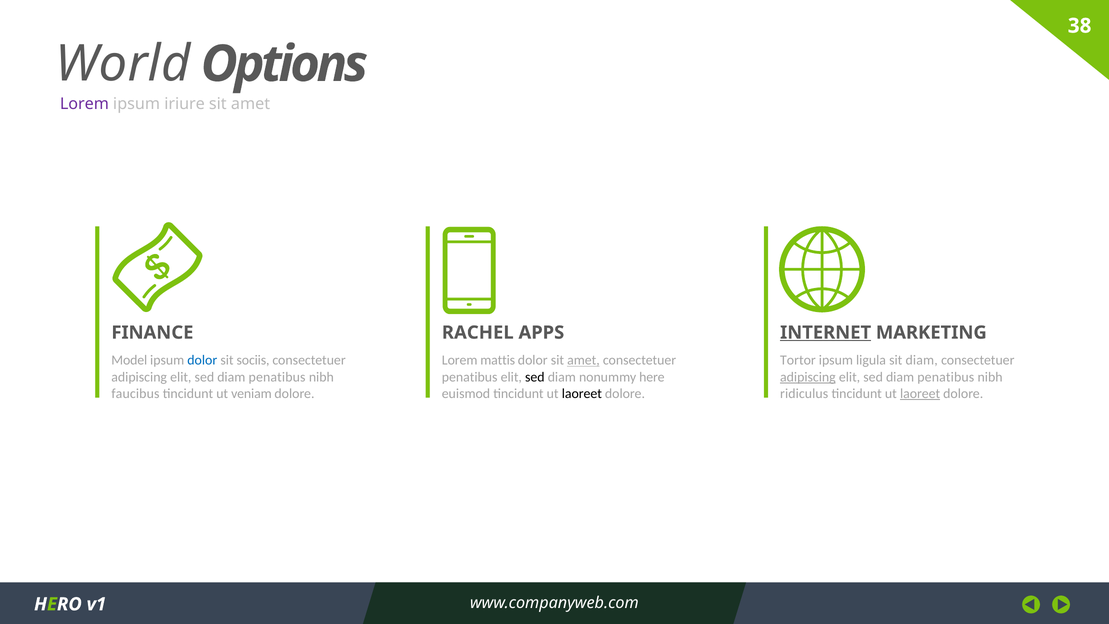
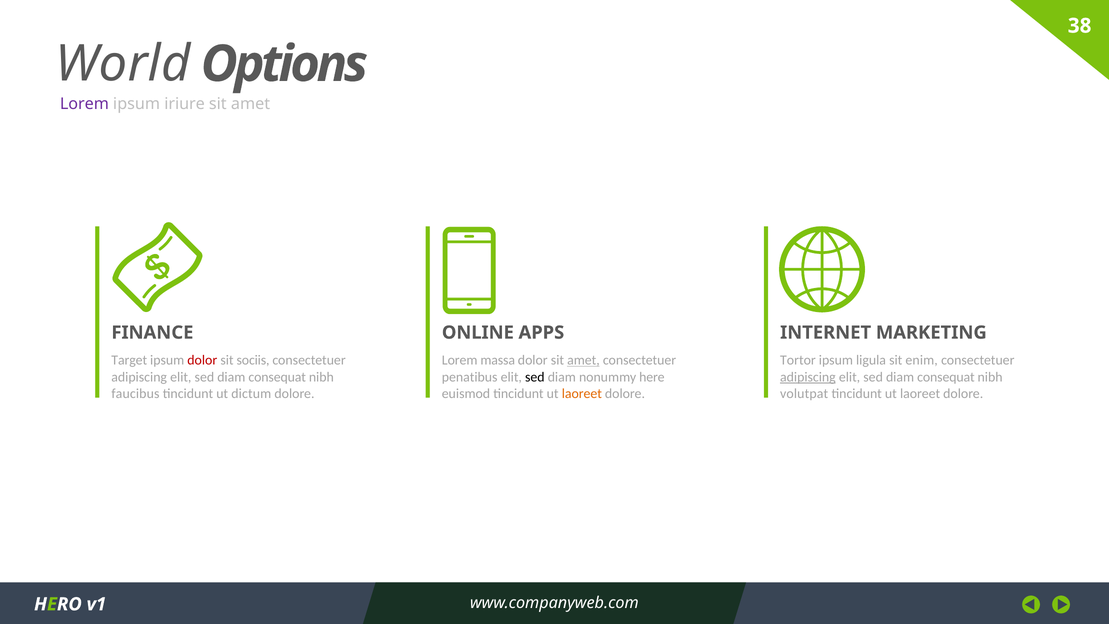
RACHEL: RACHEL -> ONLINE
INTERNET underline: present -> none
Model: Model -> Target
dolor at (202, 360) colour: blue -> red
mattis: mattis -> massa
sit diam: diam -> enim
penatibus at (277, 377): penatibus -> consequat
penatibus at (946, 377): penatibus -> consequat
veniam: veniam -> dictum
laoreet at (582, 393) colour: black -> orange
ridiculus: ridiculus -> volutpat
laoreet at (920, 393) underline: present -> none
